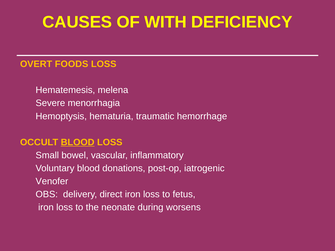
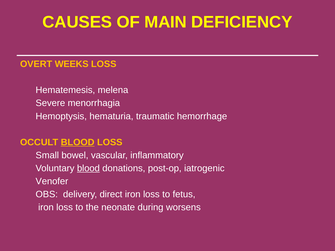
WITH: WITH -> MAIN
FOODS: FOODS -> WEEKS
blood at (88, 168) underline: none -> present
